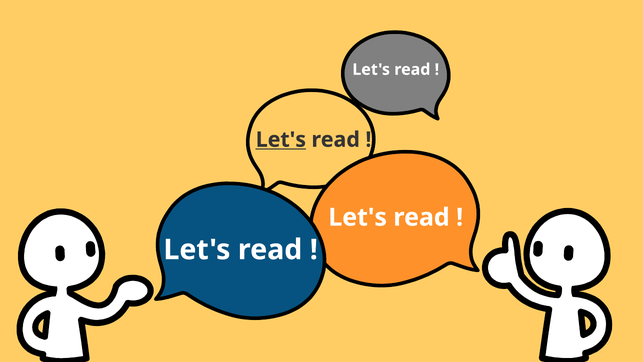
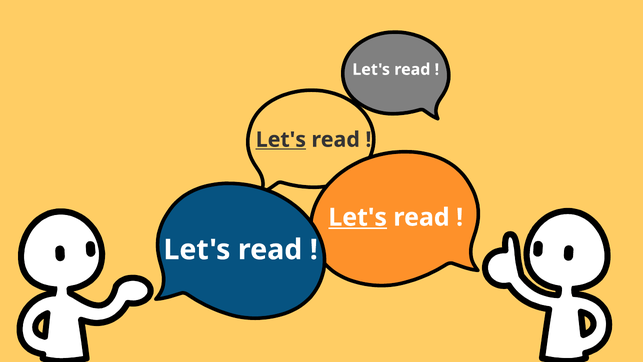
Let's at (358, 217) underline: none -> present
